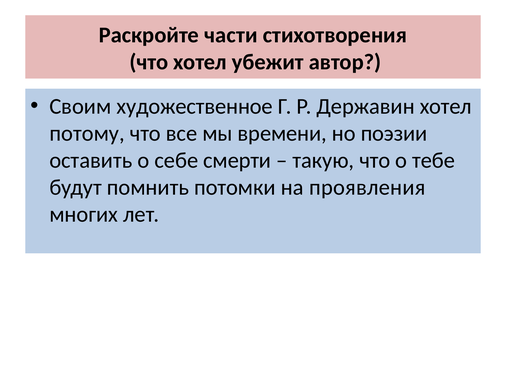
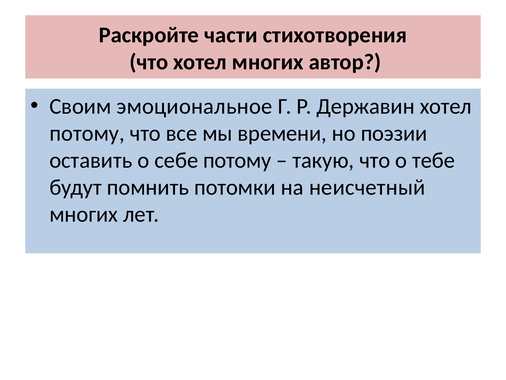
хотел убежит: убежит -> многих
художественное: художественное -> эмоциональное
себе смерти: смерти -> потому
проявления: проявления -> неисчетный
